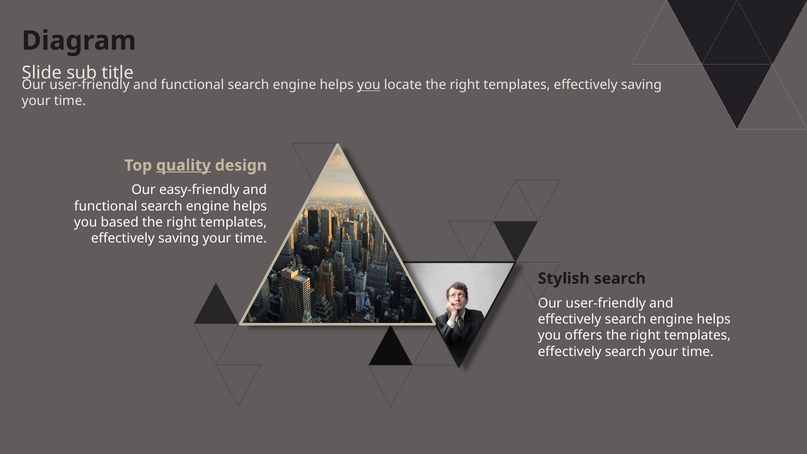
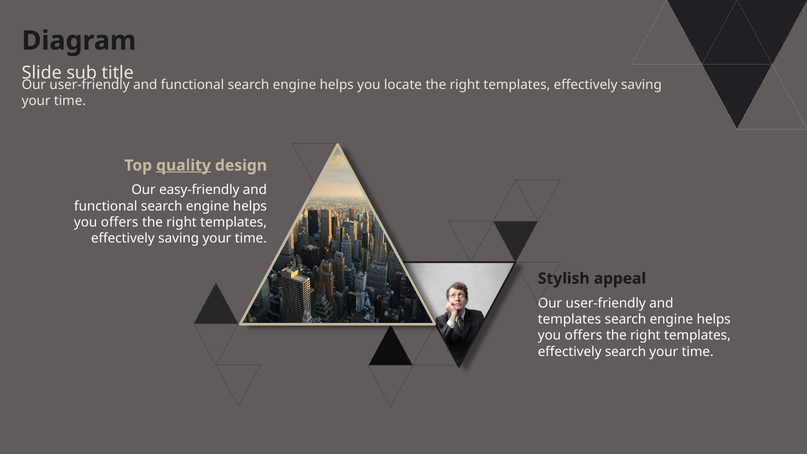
you at (369, 85) underline: present -> none
based at (120, 222): based -> offers
Stylish search: search -> appeal
effectively at (570, 319): effectively -> templates
